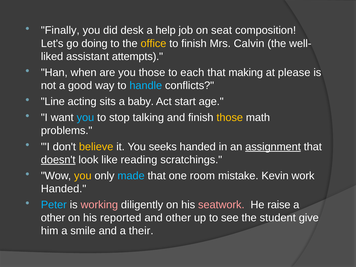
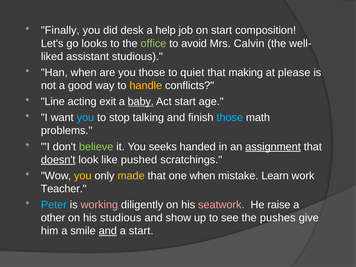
on seat: seat -> start
doing: doing -> looks
office colour: yellow -> light green
to finish: finish -> avoid
assistant attempts: attempts -> studious
each: each -> quiet
handle colour: light blue -> yellow
sits: sits -> exit
baby underline: none -> present
those at (230, 118) colour: yellow -> light blue
believe colour: yellow -> light green
reading: reading -> pushed
made colour: light blue -> yellow
one room: room -> when
Kevin: Kevin -> Learn
Handed at (64, 189): Handed -> Teacher
his reported: reported -> studious
and other: other -> show
student: student -> pushes
and at (108, 231) underline: none -> present
a their: their -> start
